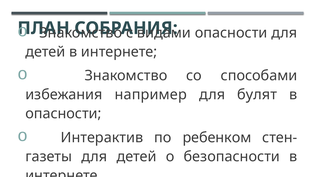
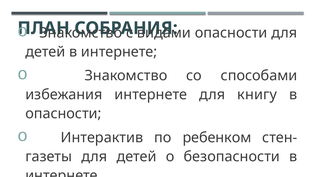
избежания например: например -> интернете
булят: булят -> книгу
